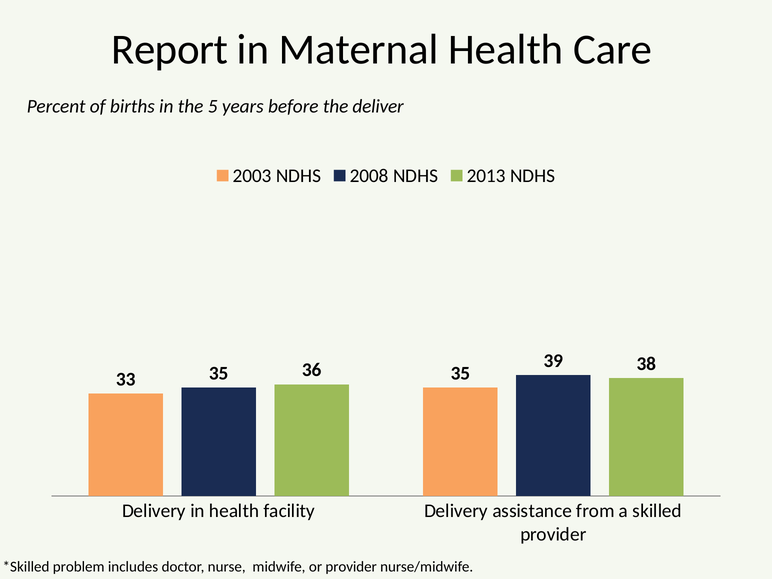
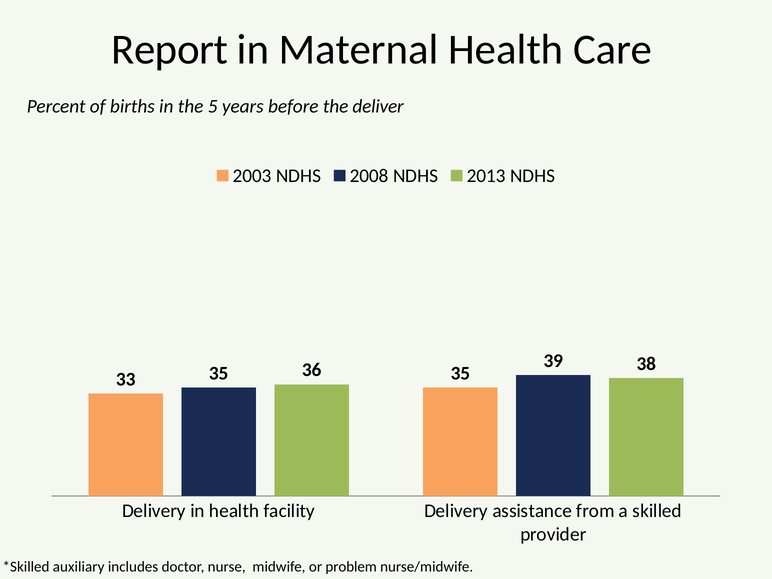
problem: problem -> auxiliary
or provider: provider -> problem
